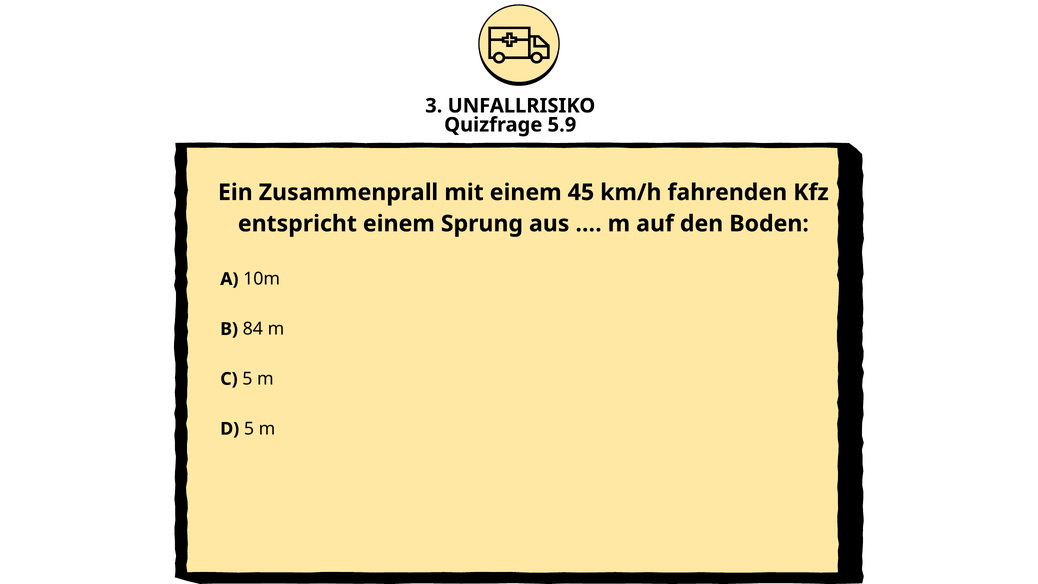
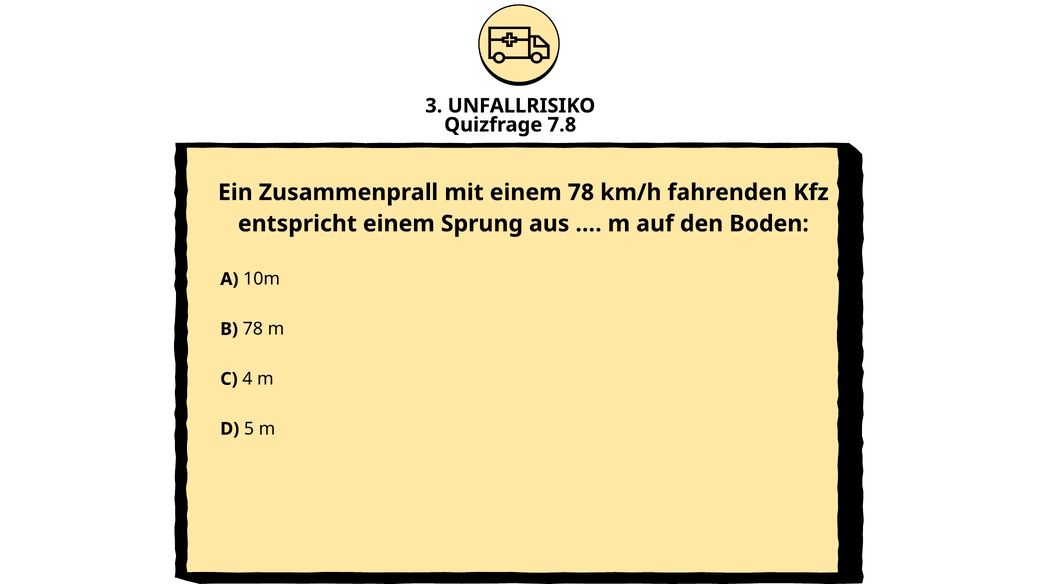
5.9: 5.9 -> 7.8
einem 45: 45 -> 78
B 84: 84 -> 78
C 5: 5 -> 4
